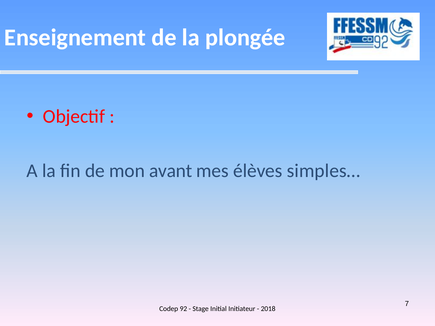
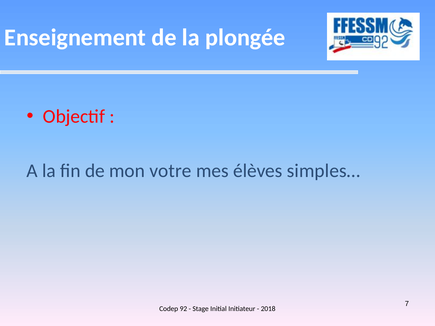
avant: avant -> votre
